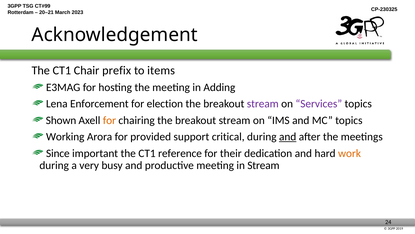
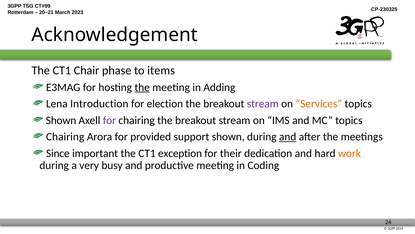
prefix: prefix -> phase
the at (142, 87) underline: none -> present
Enforcement: Enforcement -> Introduction
Services colour: purple -> orange
for at (109, 120) colour: orange -> purple
Working at (65, 136): Working -> Chairing
support critical: critical -> shown
reference: reference -> exception
in Stream: Stream -> Coding
